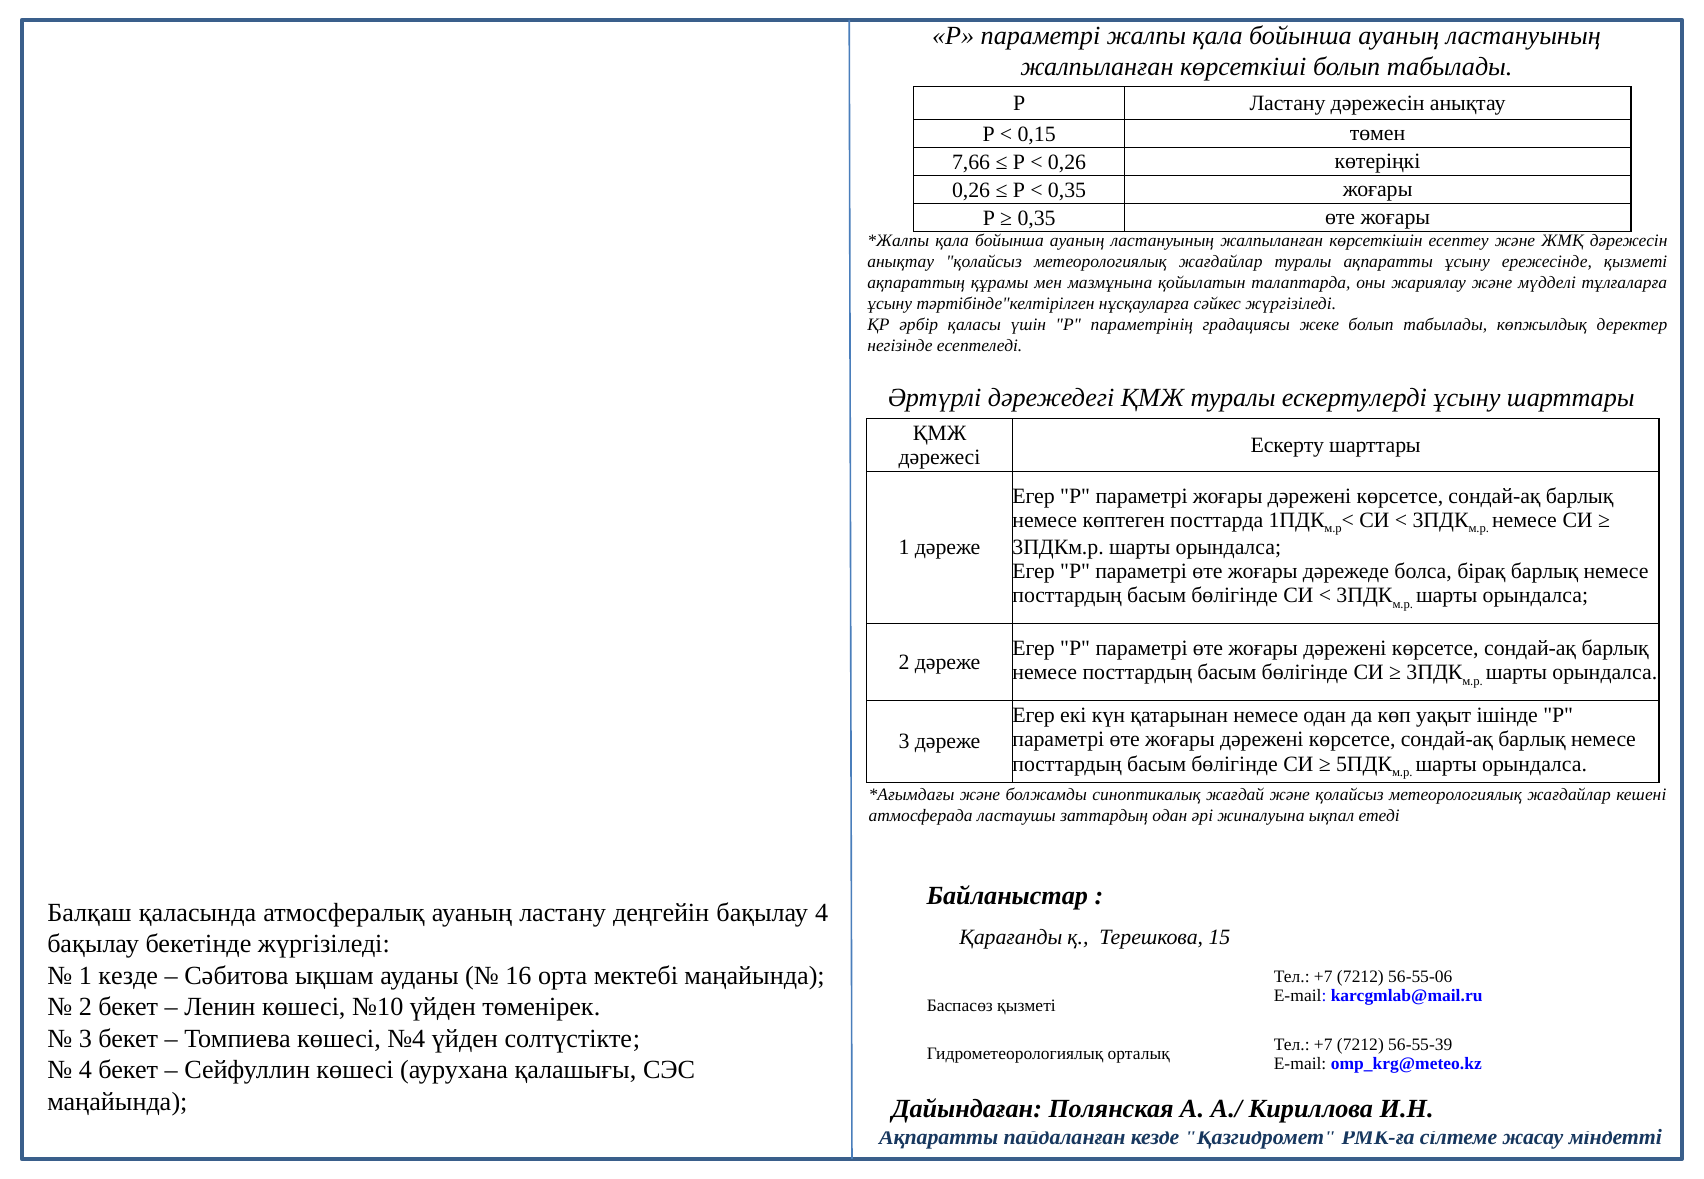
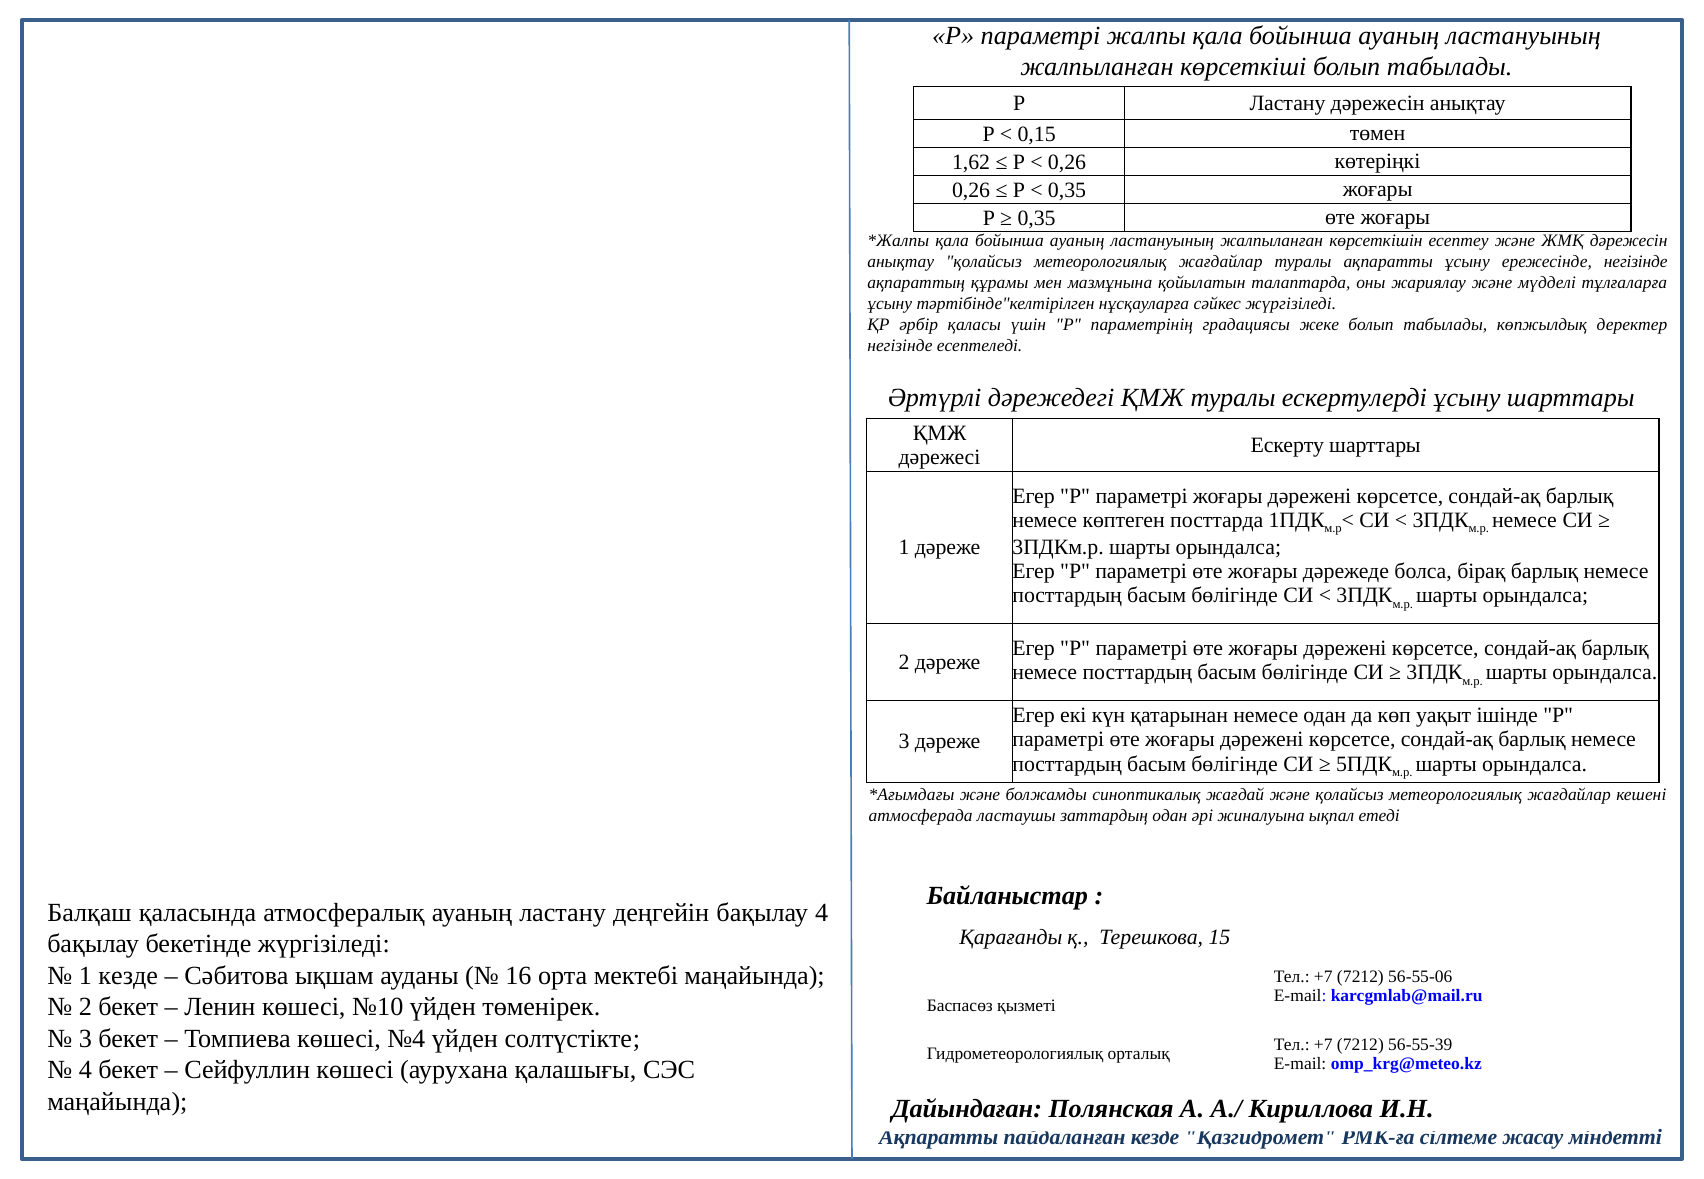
7,66: 7,66 -> 1,62
ережесінде қызметі: қызметі -> негізінде
